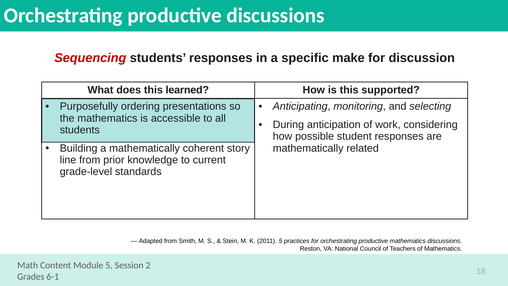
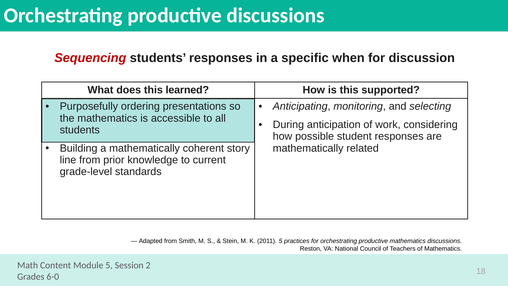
make: make -> when
6-1: 6-1 -> 6-0
